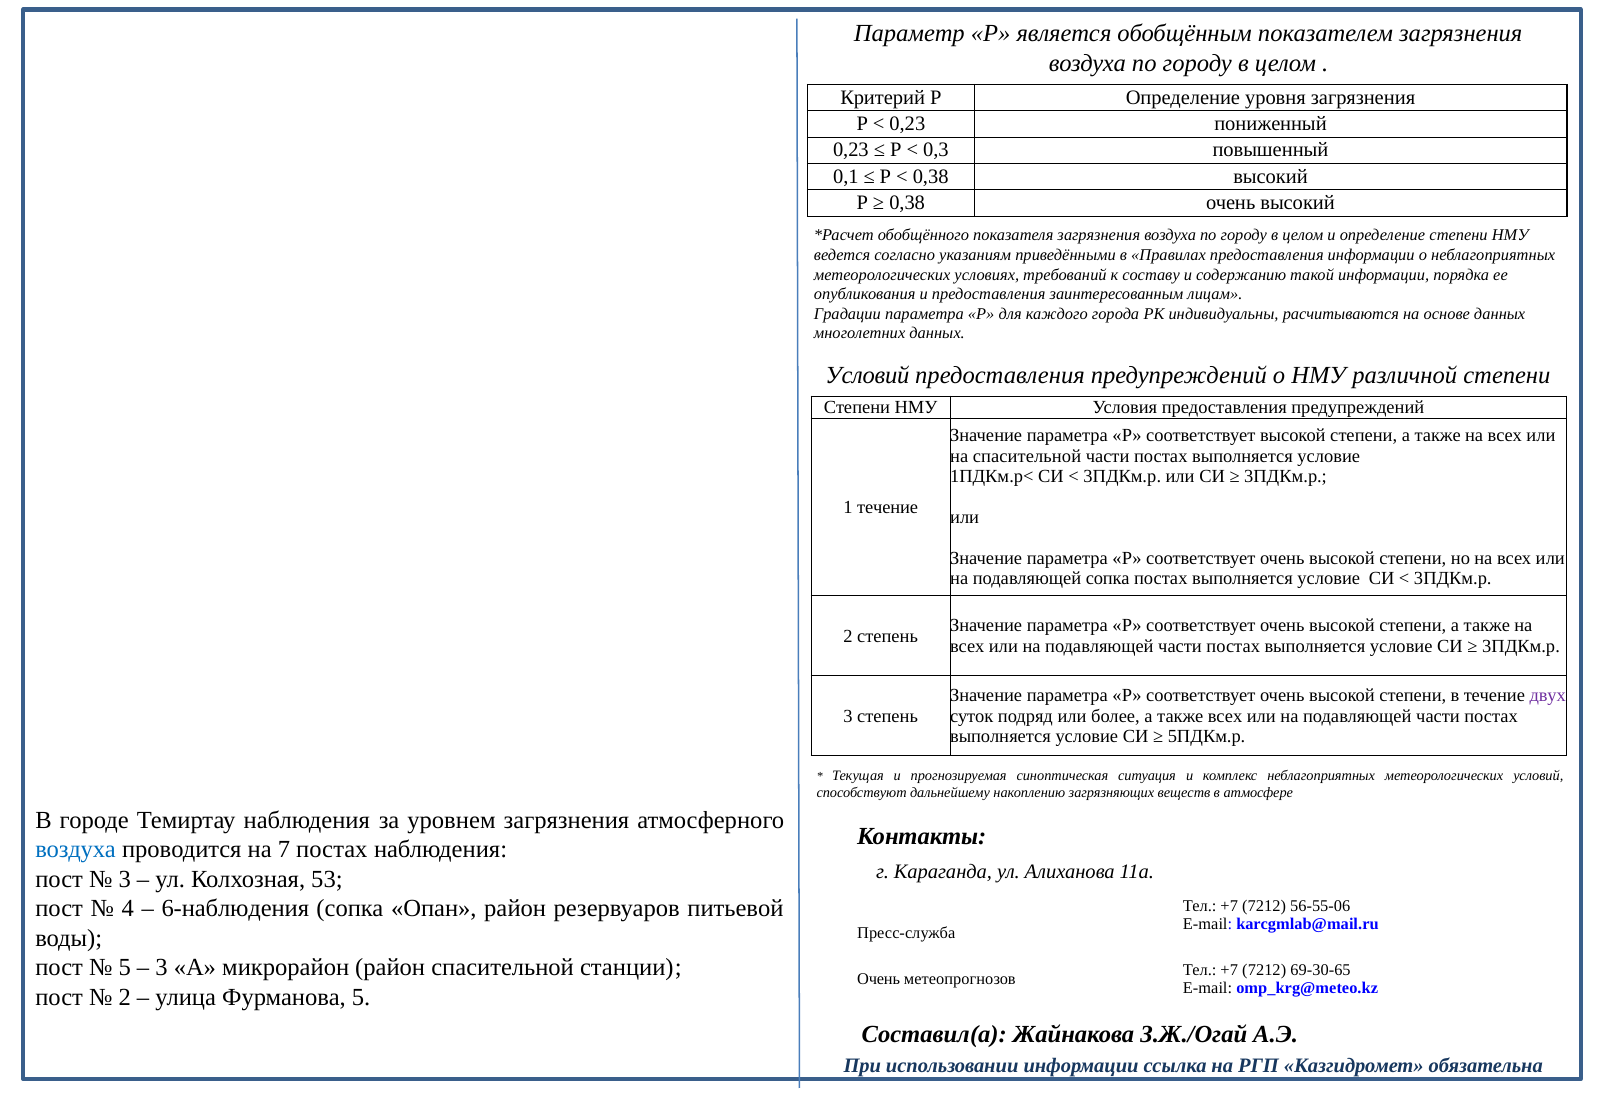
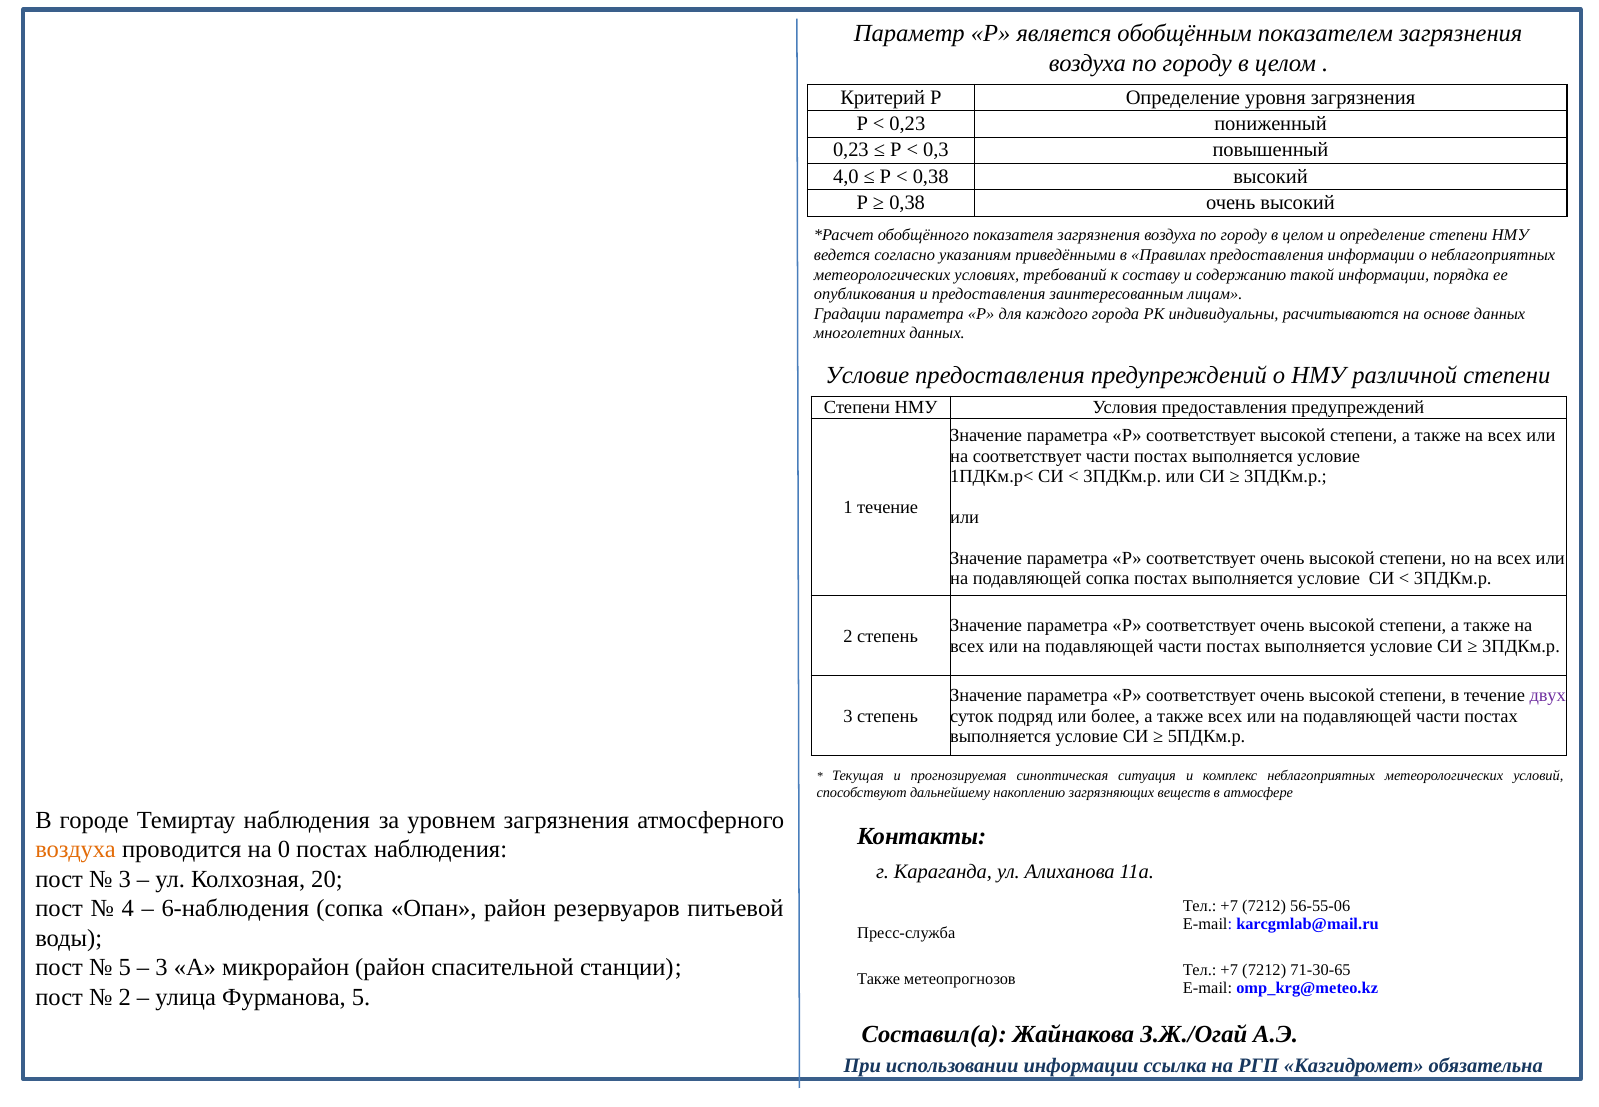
0,1: 0,1 -> 4,0
Условий at (867, 375): Условий -> Условие
на спасительной: спасительной -> соответствует
воздуха at (76, 850) colour: blue -> orange
7: 7 -> 0
53: 53 -> 20
69-30-65: 69-30-65 -> 71-30-65
Очень at (879, 979): Очень -> Также
